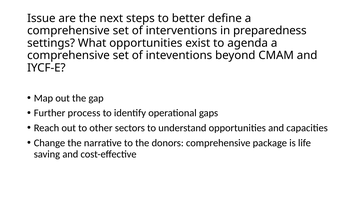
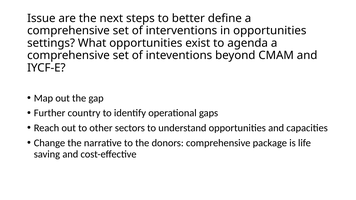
in preparedness: preparedness -> opportunities
process: process -> country
